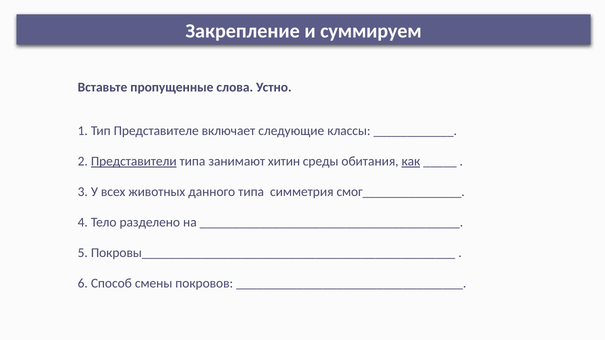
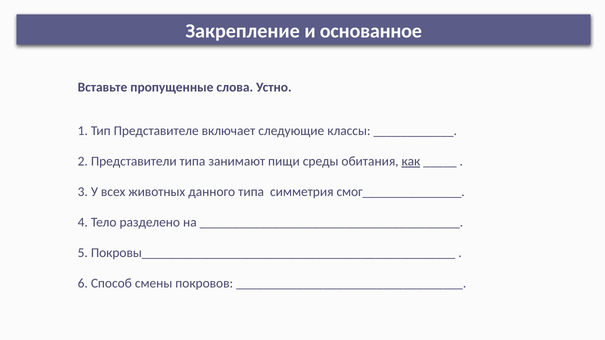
суммируем: суммируем -> основанное
Представители underline: present -> none
хитин: хитин -> пищи
